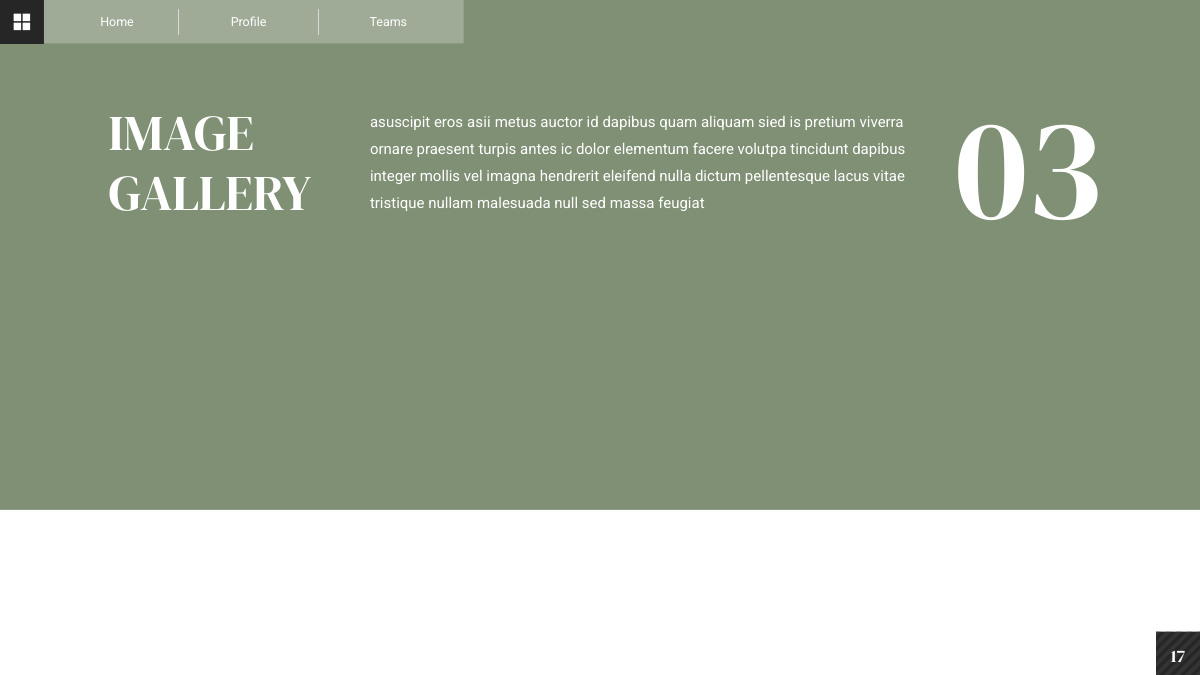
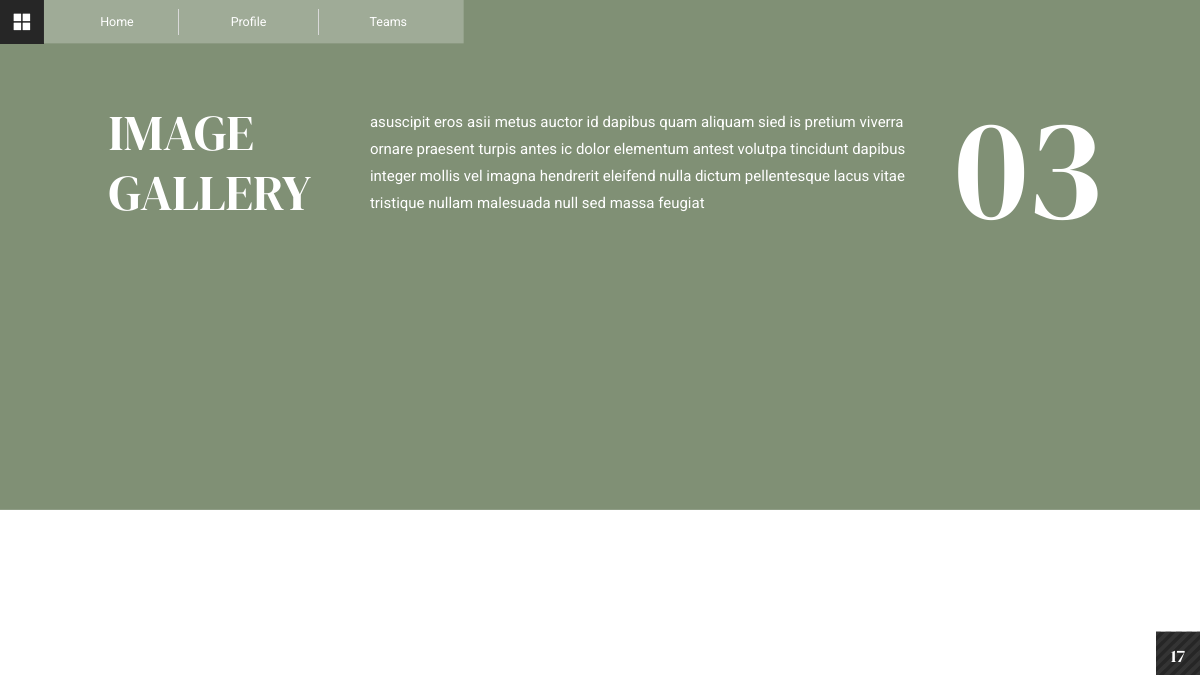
facere: facere -> antest
